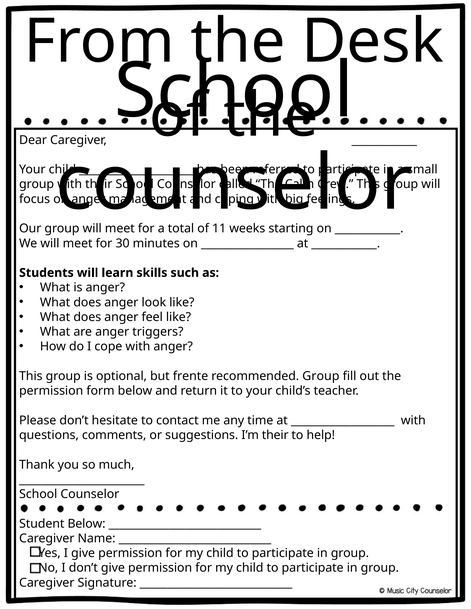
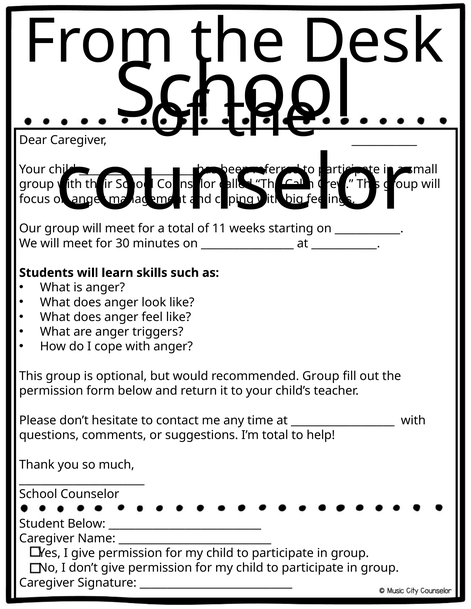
frente: frente -> would
I’m their: their -> total
